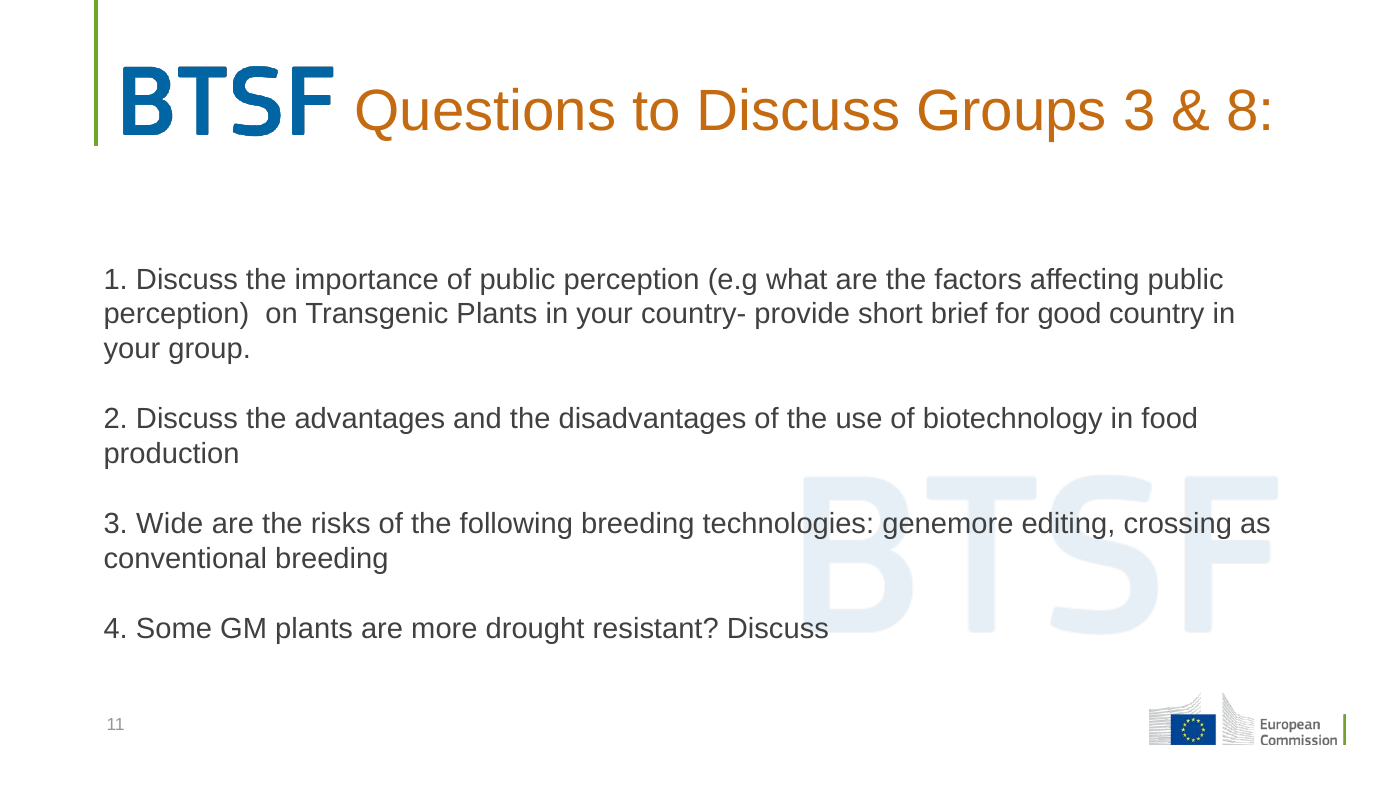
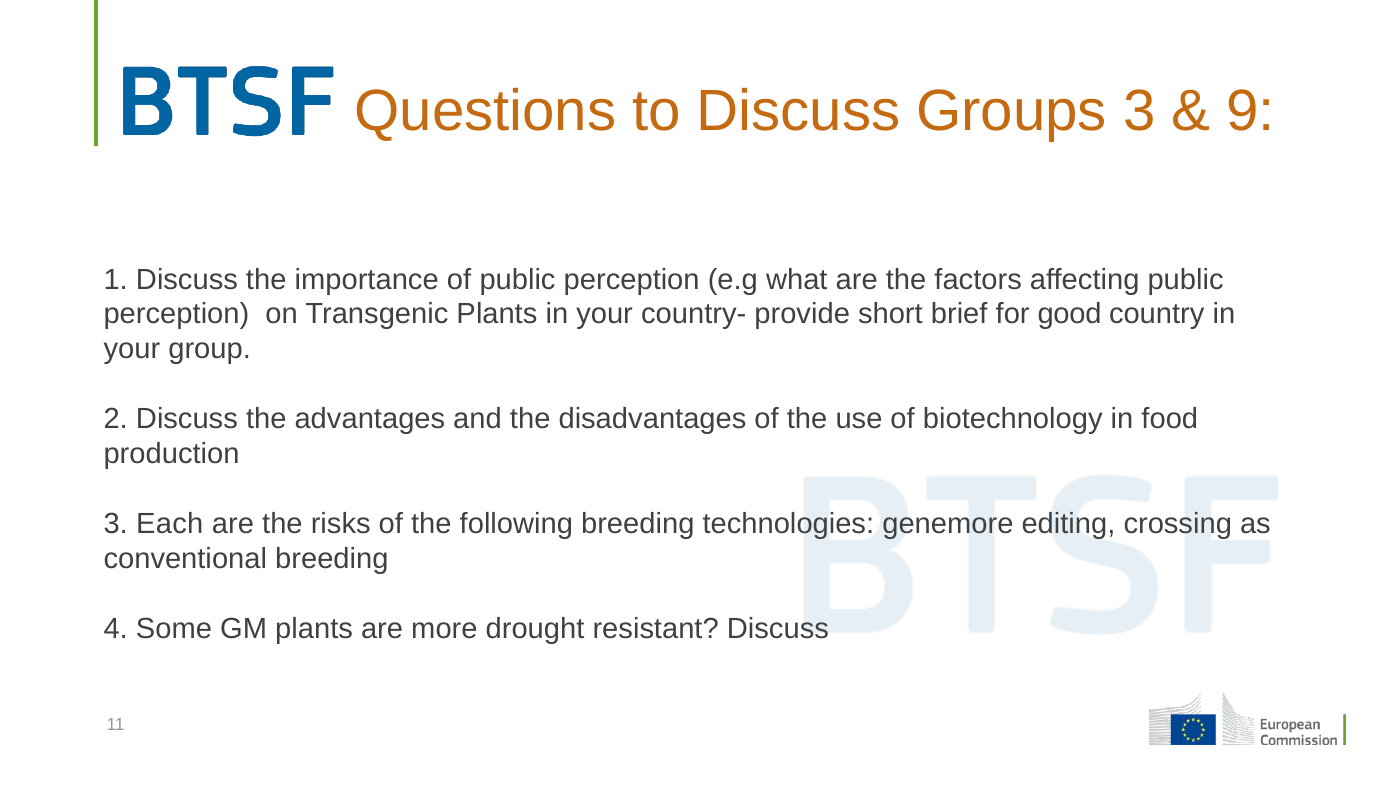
8: 8 -> 9
Wide: Wide -> Each
